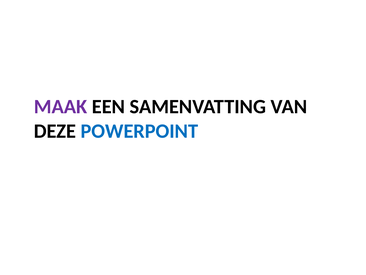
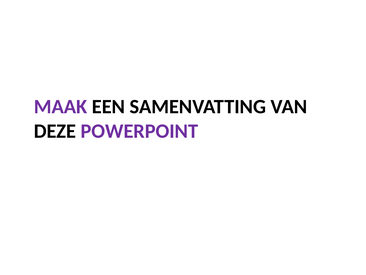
POWERPOINT colour: blue -> purple
